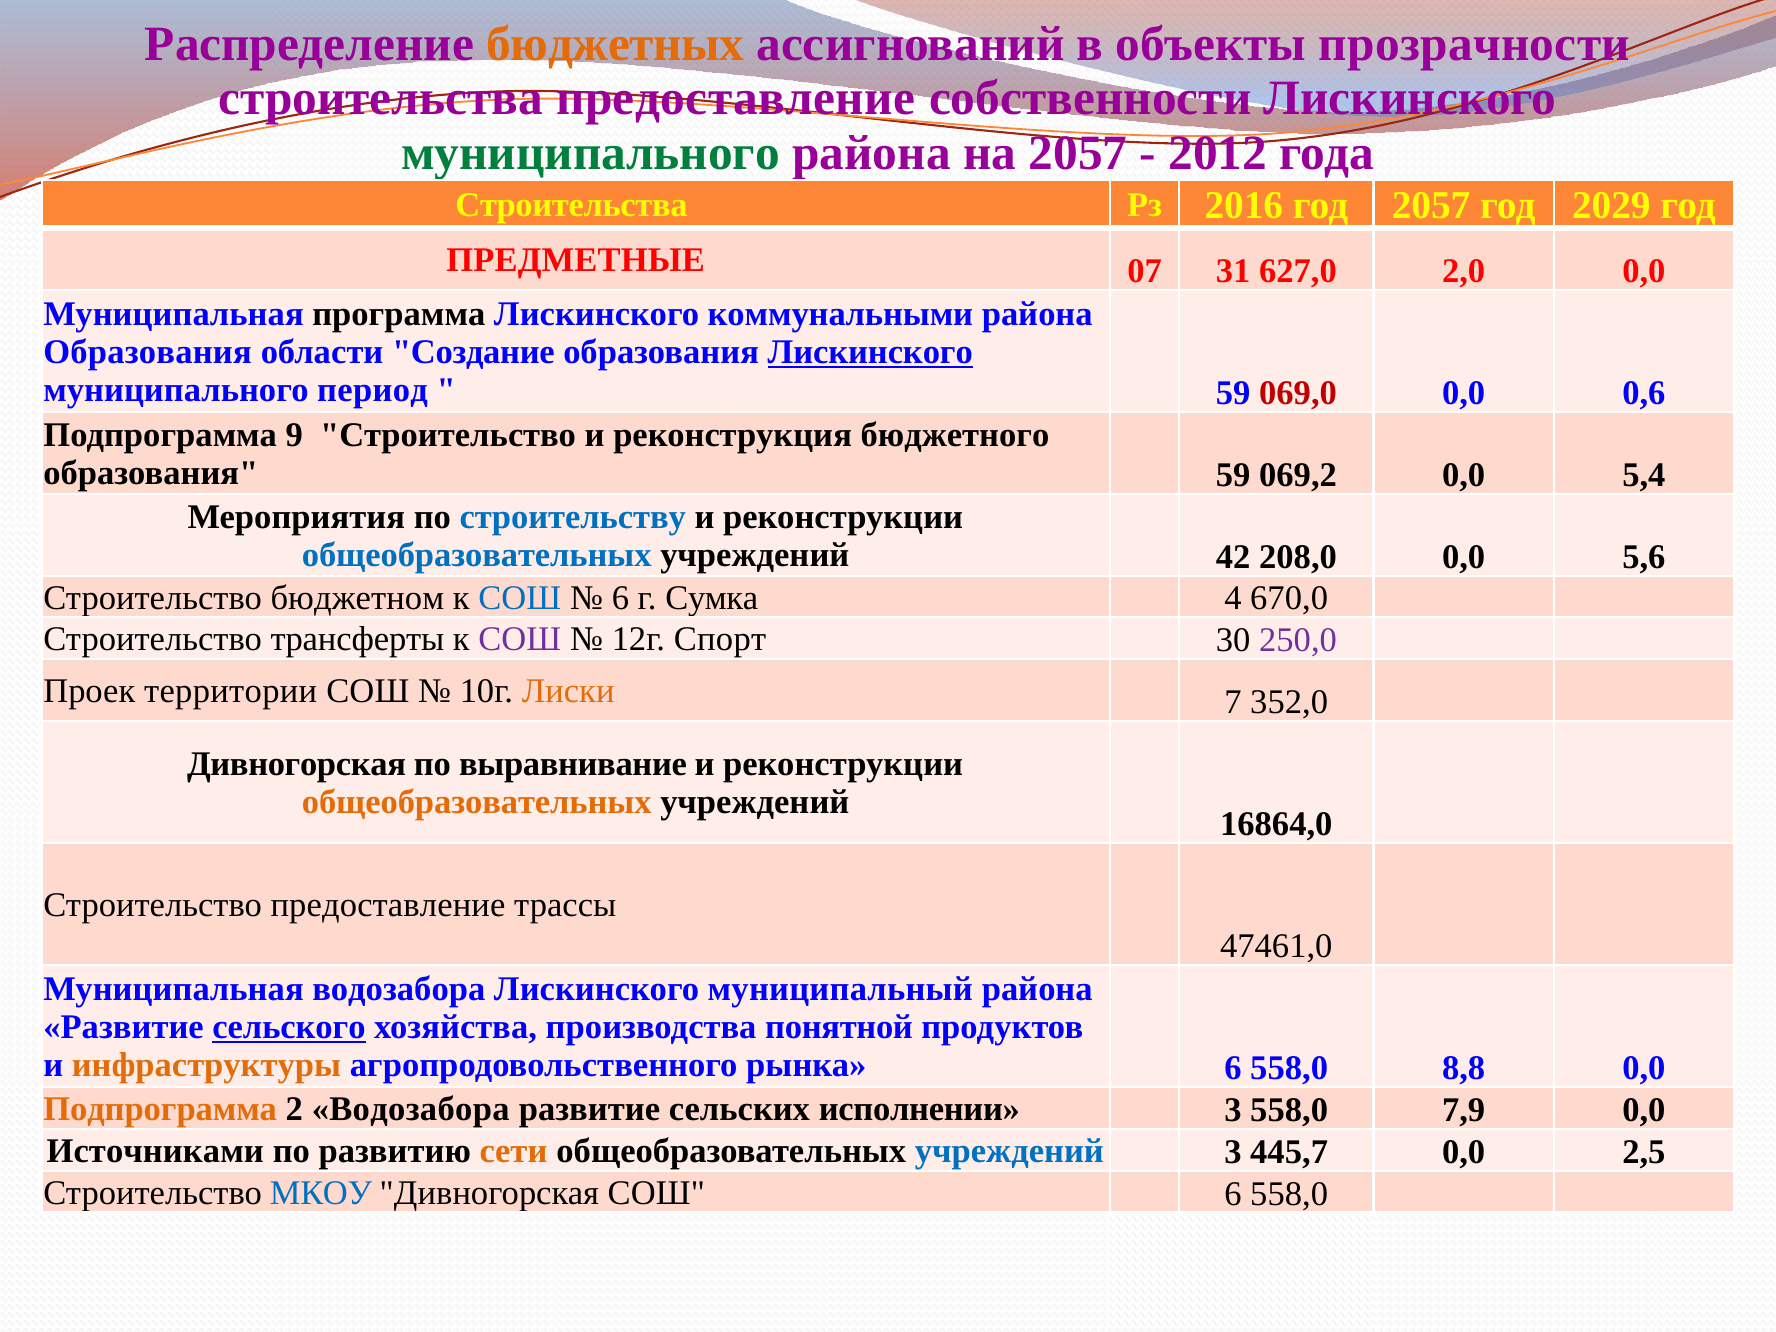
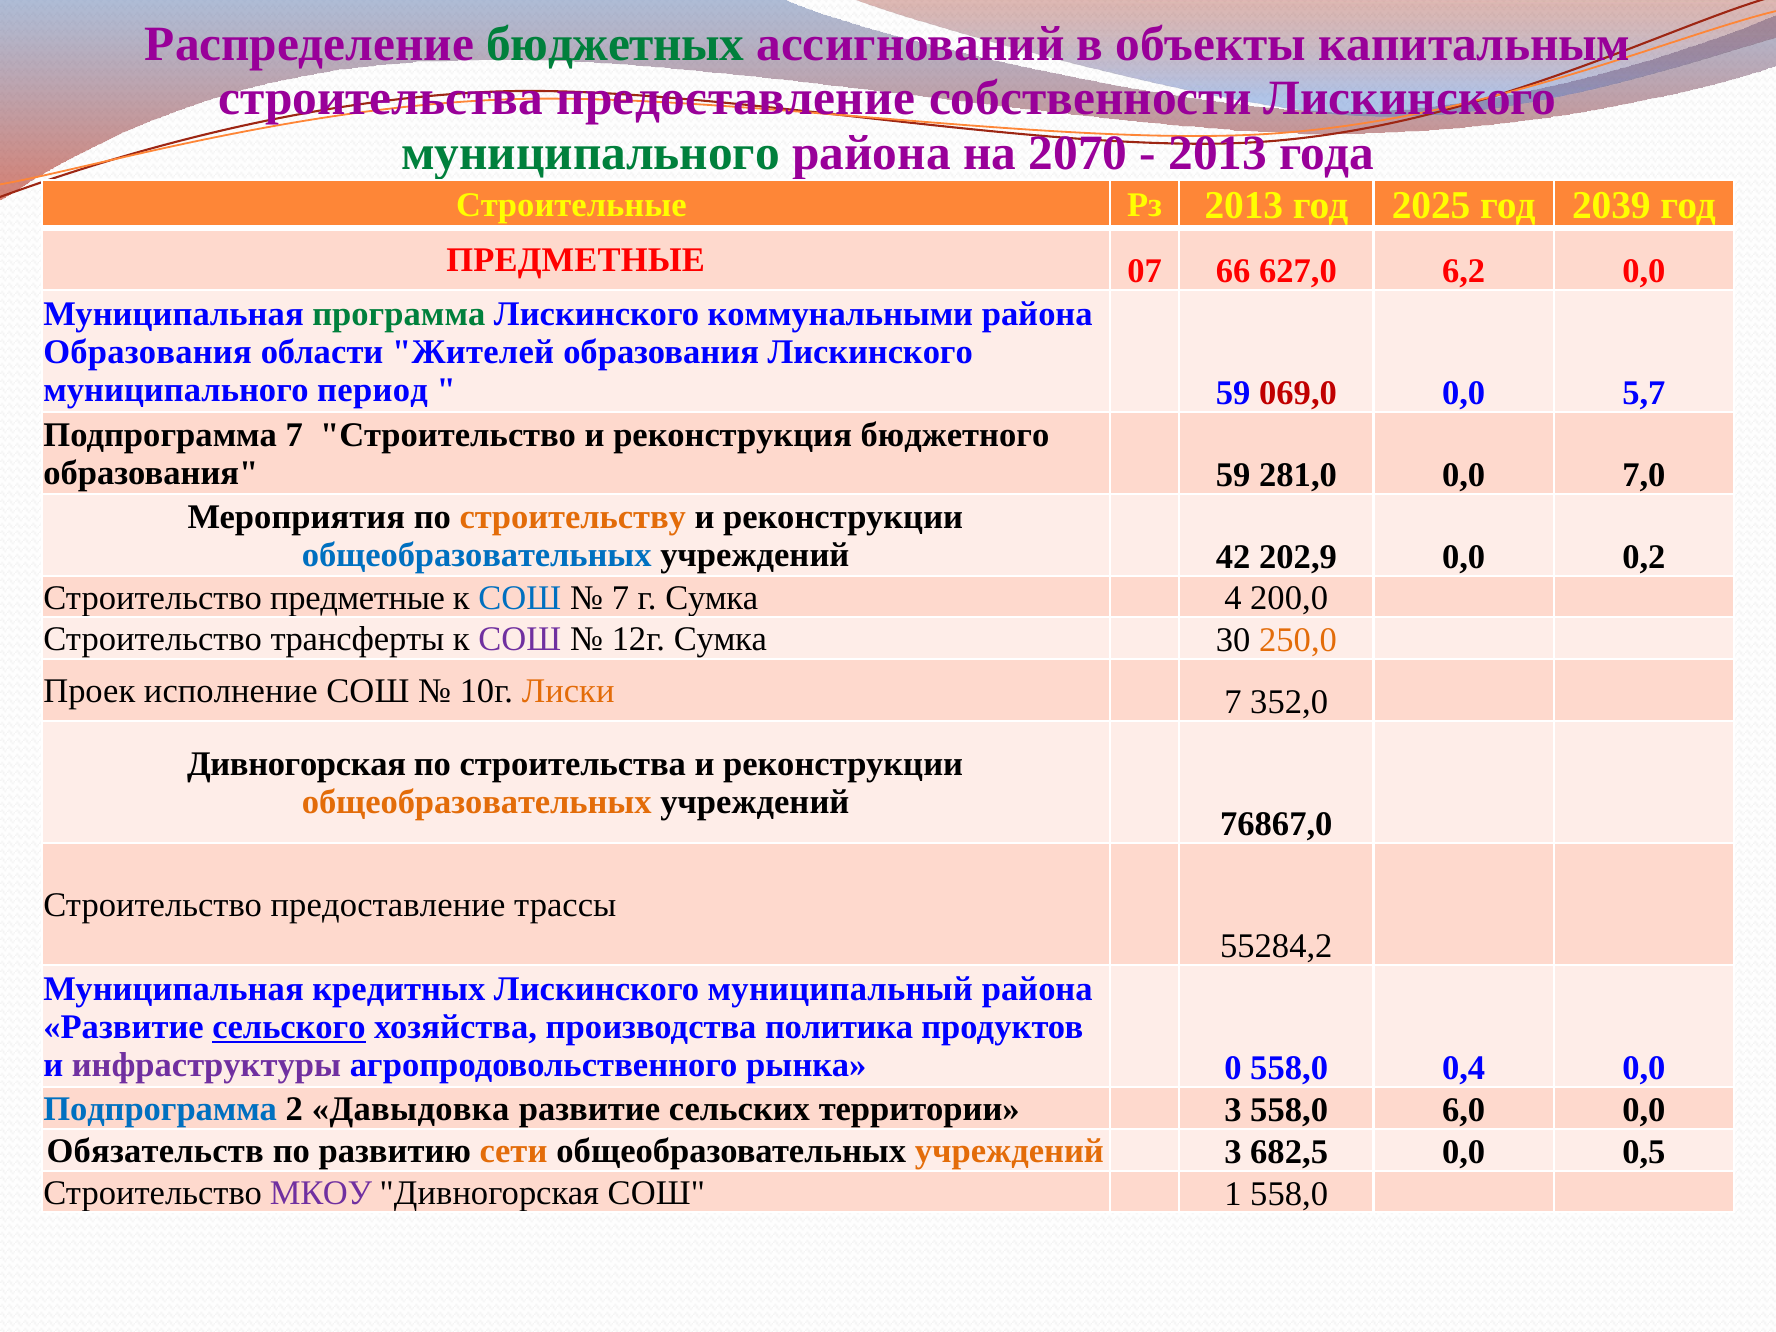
бюджетных colour: orange -> green
прозрачности: прозрачности -> капитальным
на 2057: 2057 -> 2070
2012 at (1218, 153): 2012 -> 2013
Строительства at (572, 205): Строительства -> Строительные
Рз 2016: 2016 -> 2013
год 2057: 2057 -> 2025
2029: 2029 -> 2039
31: 31 -> 66
2,0: 2,0 -> 6,2
программа colour: black -> green
Создание: Создание -> Жителей
Лискинского at (870, 352) underline: present -> none
0,6: 0,6 -> 5,7
Подпрограмма 9: 9 -> 7
069,2: 069,2 -> 281,0
5,4: 5,4 -> 7,0
строительству colour: blue -> orange
208,0: 208,0 -> 202,9
5,6: 5,6 -> 0,2
Строительство бюджетном: бюджетном -> предметные
6 at (620, 598): 6 -> 7
670,0: 670,0 -> 200,0
12г Спорт: Спорт -> Сумка
250,0 colour: purple -> orange
территории: территории -> исполнение
по выравнивание: выравнивание -> строительства
16864,0: 16864,0 -> 76867,0
47461,0: 47461,0 -> 55284,2
Муниципальная водозабора: водозабора -> кредитных
понятной: понятной -> политика
инфраструктуры colour: orange -> purple
рынка 6: 6 -> 0
8,8: 8,8 -> 0,4
Подпрограмма at (160, 1109) colour: orange -> blue
2 Водозабора: Водозабора -> Давыдовка
исполнении: исполнении -> территории
7,9: 7,9 -> 6,0
Источниками: Источниками -> Обязательств
учреждений at (1009, 1151) colour: blue -> orange
445,7: 445,7 -> 682,5
2,5: 2,5 -> 0,5
МКОУ colour: blue -> purple
СОШ 6: 6 -> 1
